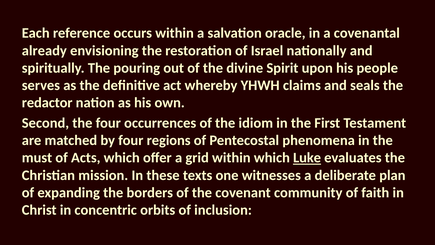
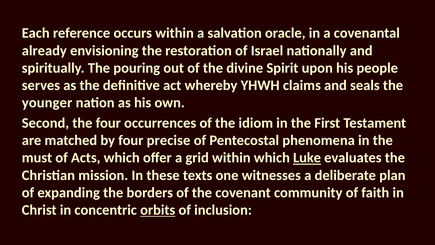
redactor: redactor -> younger
regions: regions -> precise
orbits underline: none -> present
